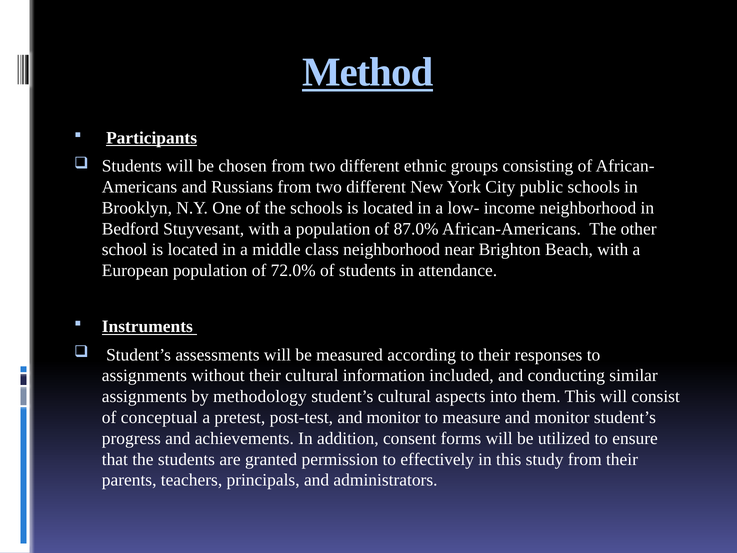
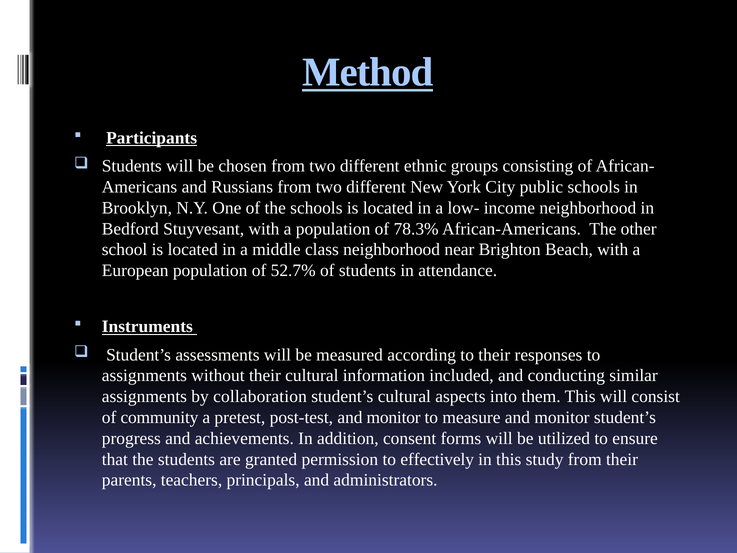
87.0%: 87.0% -> 78.3%
72.0%: 72.0% -> 52.7%
methodology: methodology -> collaboration
conceptual: conceptual -> community
